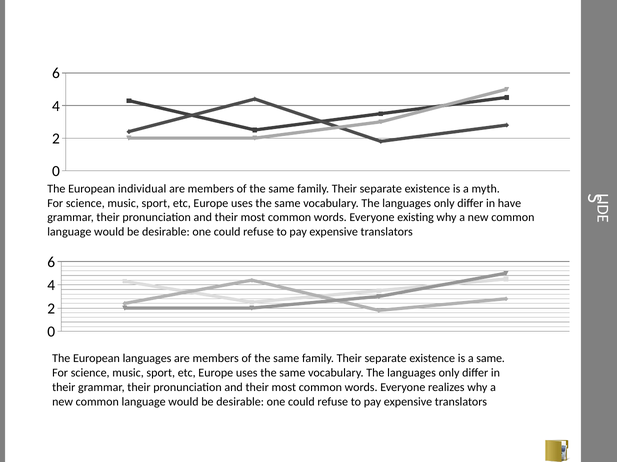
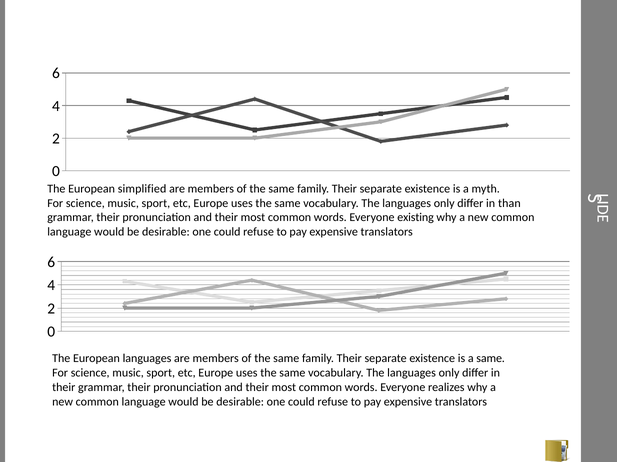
individual: individual -> simplified
have: have -> than
